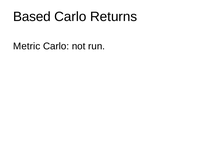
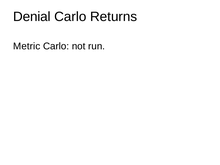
Based: Based -> Denial
